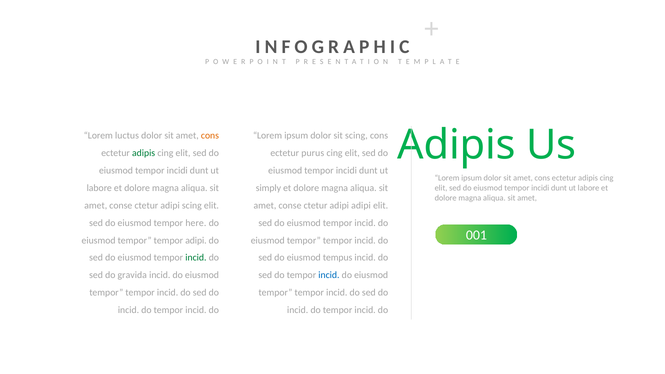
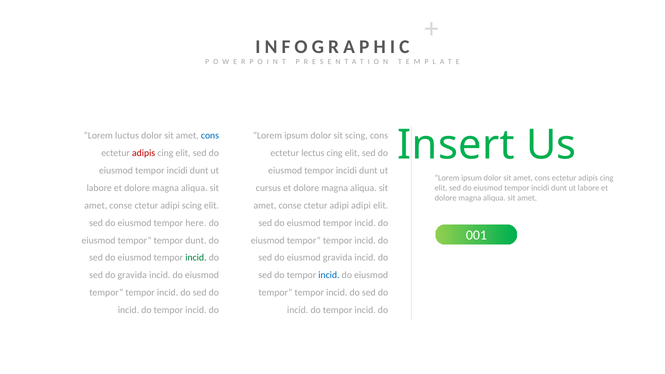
cons at (210, 136) colour: orange -> blue
Adipis at (456, 145): Adipis -> Insert
adipis at (144, 153) colour: green -> red
purus: purus -> lectus
simply: simply -> cursus
tempor adipi: adipi -> dunt
eiusmod tempus: tempus -> gravida
